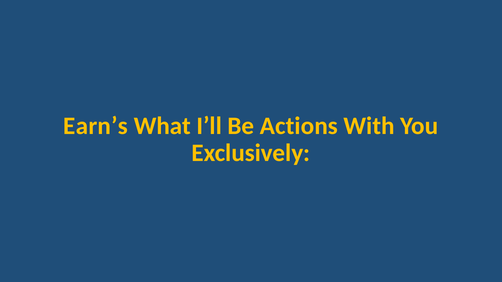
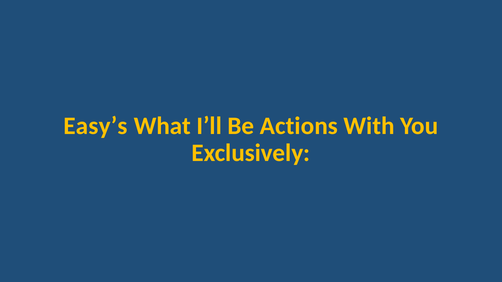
Earn’s: Earn’s -> Easy’s
